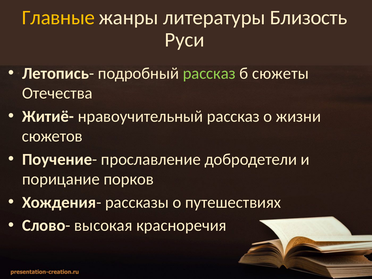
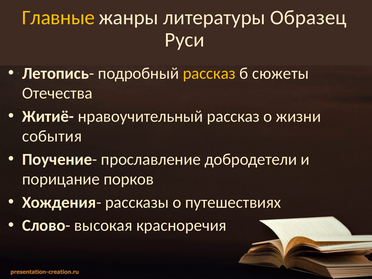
Близость: Близость -> Образец
рассказ at (209, 73) colour: light green -> yellow
сюжетов: сюжетов -> события
